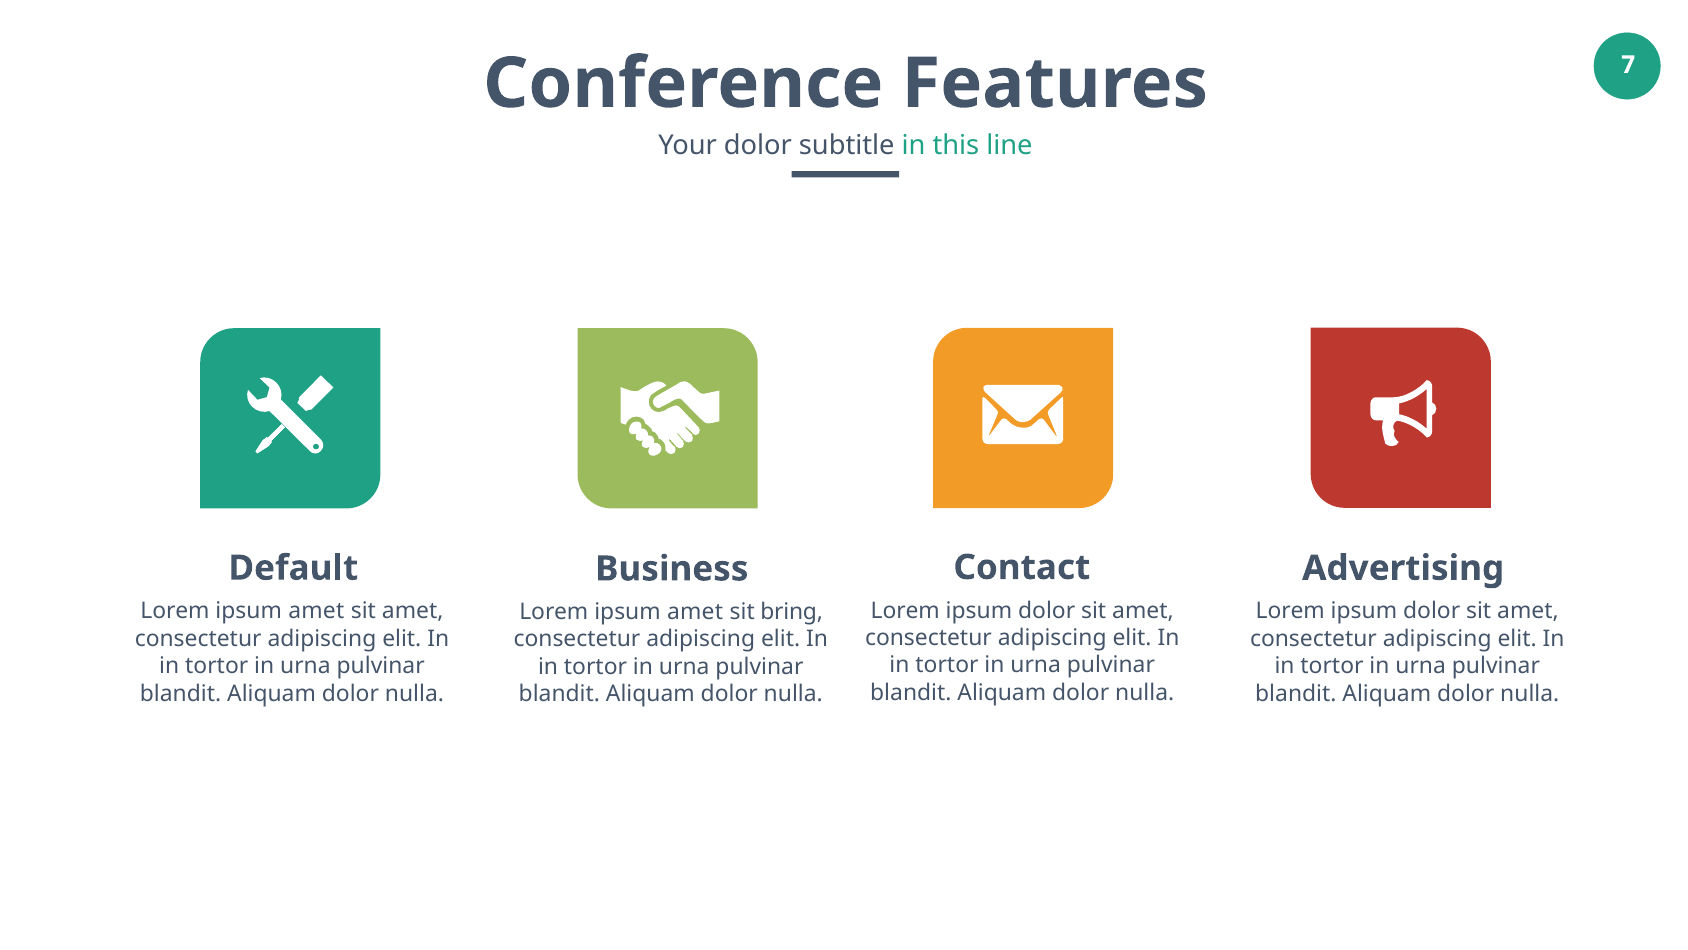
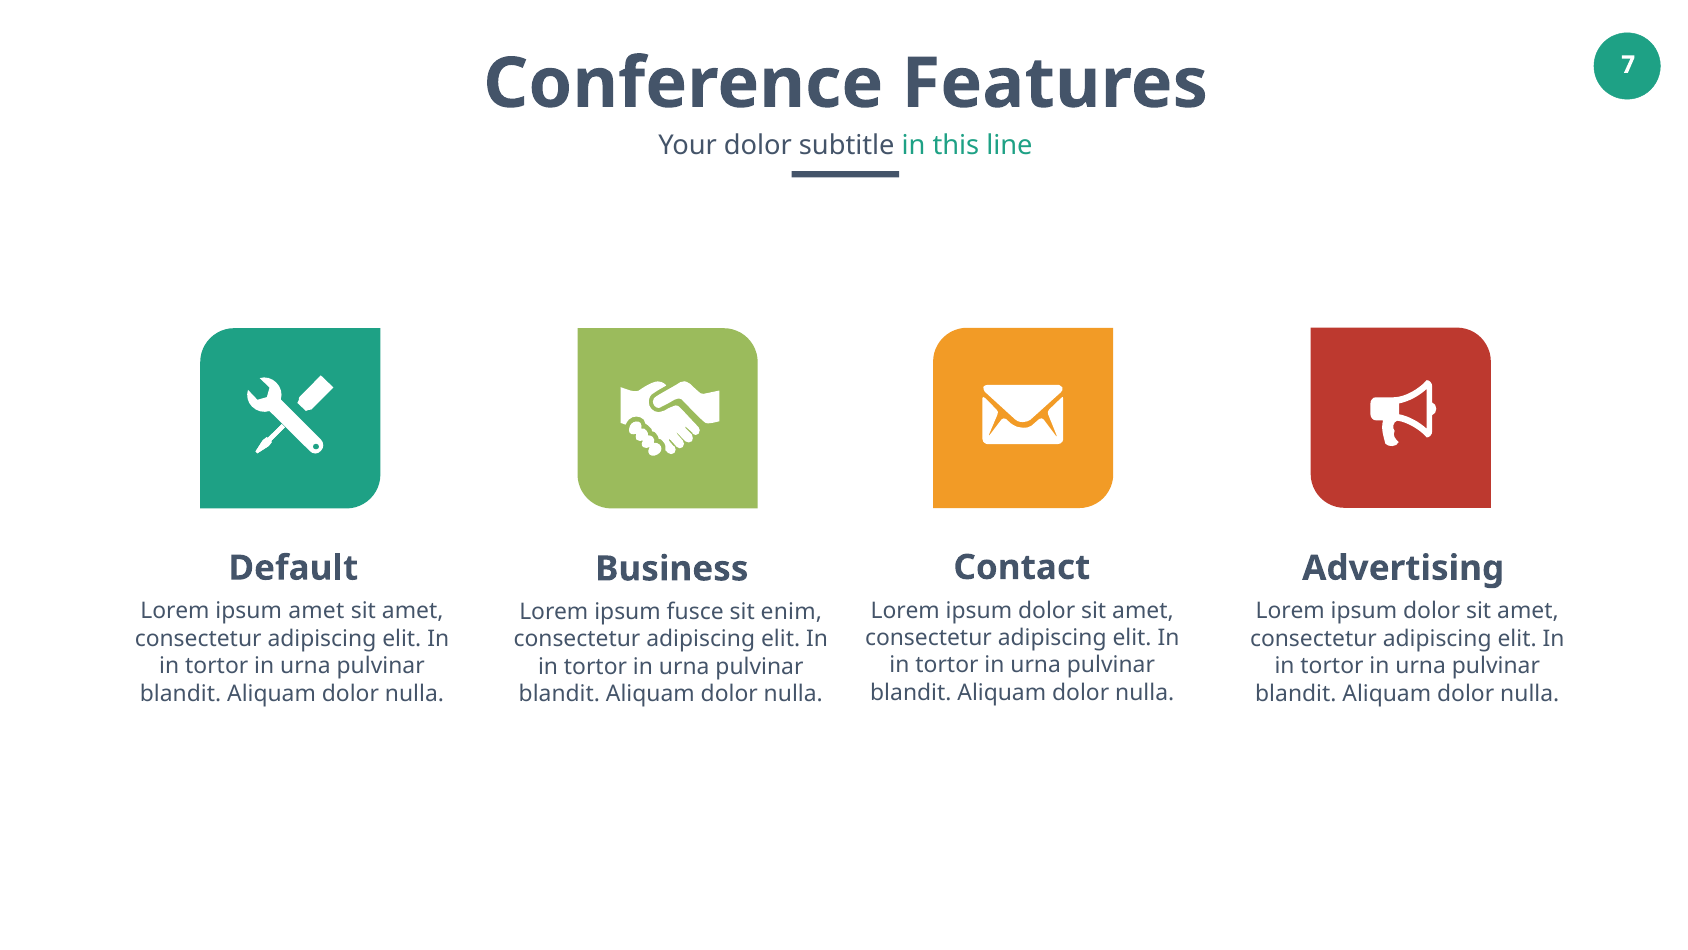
amet at (695, 612): amet -> fusce
bring: bring -> enim
